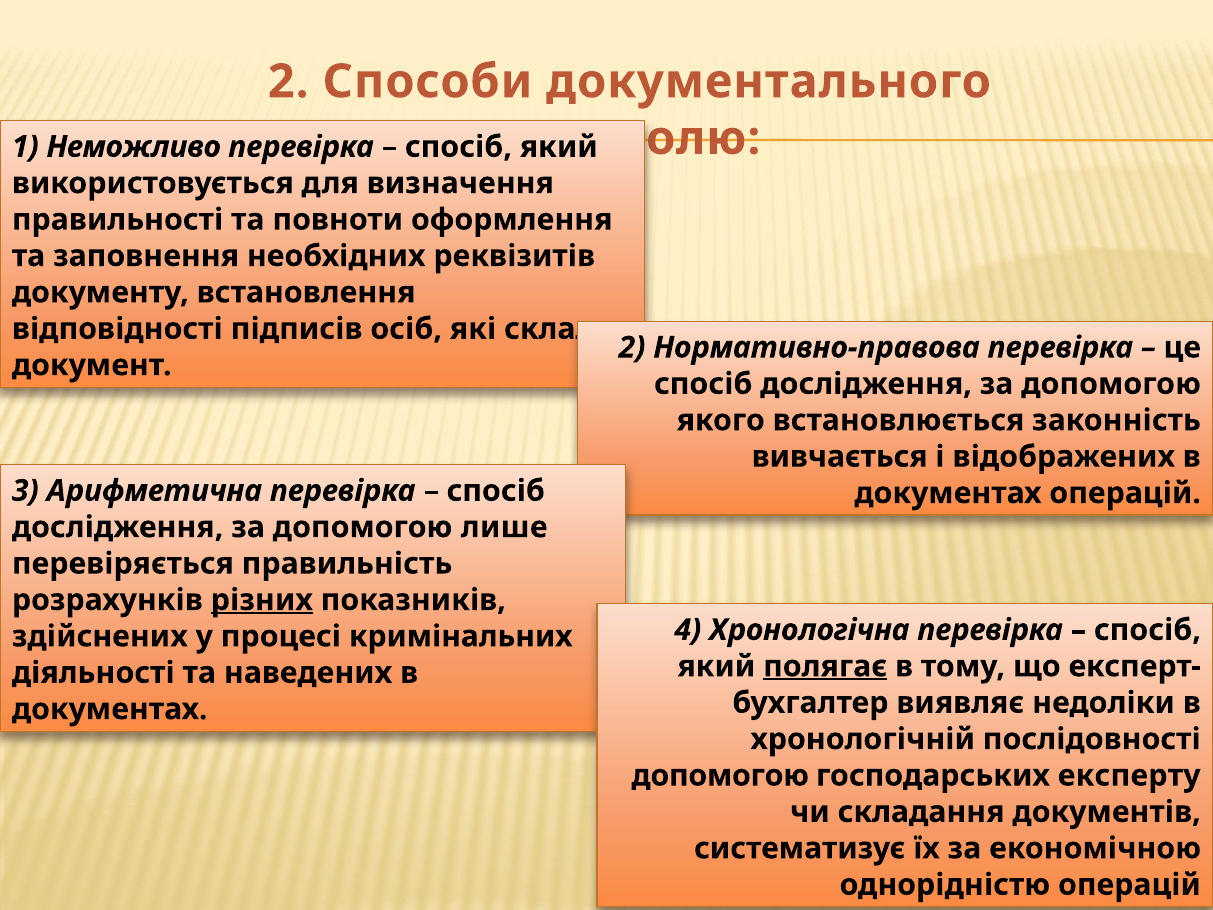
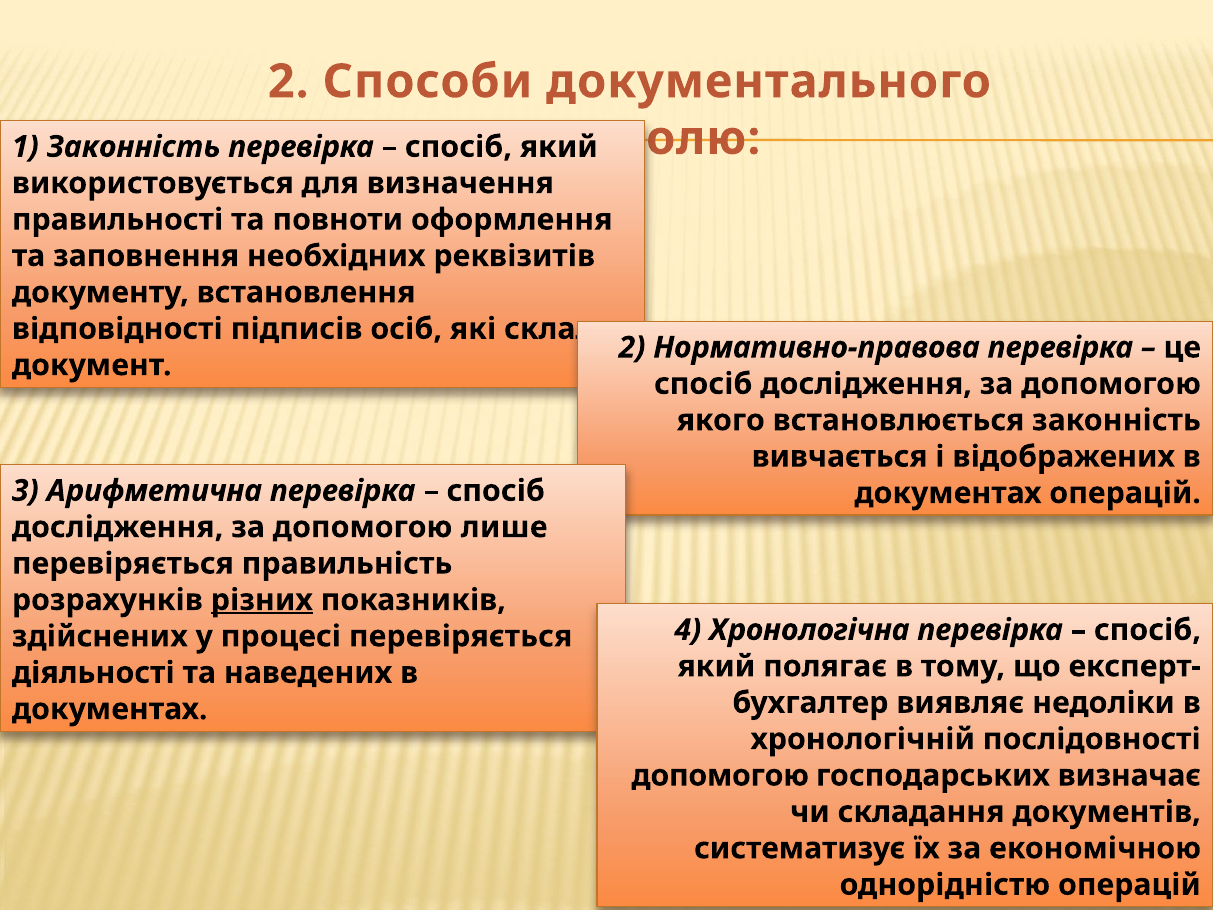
1 Неможливо: Неможливо -> Законність
процесі кримінальних: кримінальних -> перевіряється
полягає underline: present -> none
експерту: експерту -> визначає
